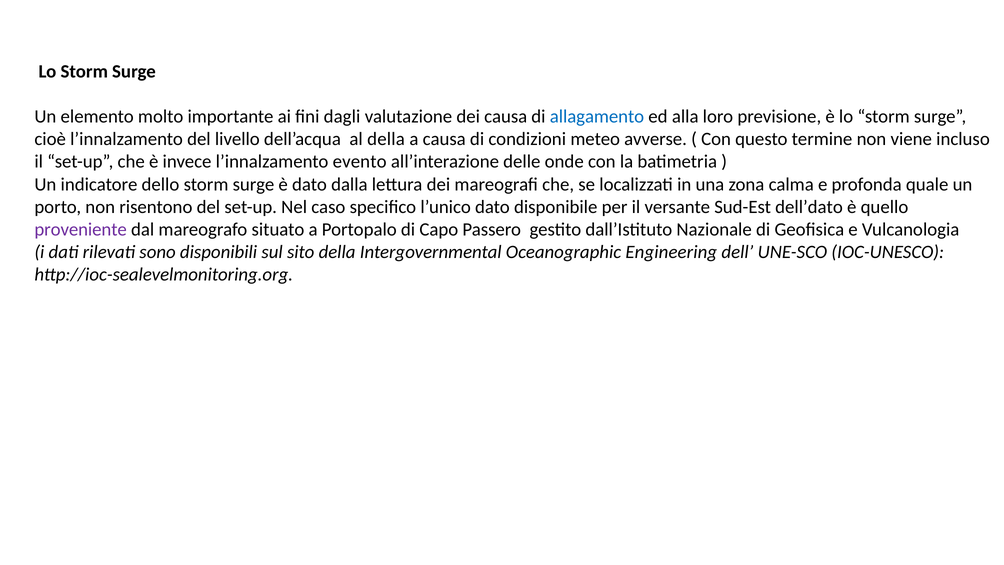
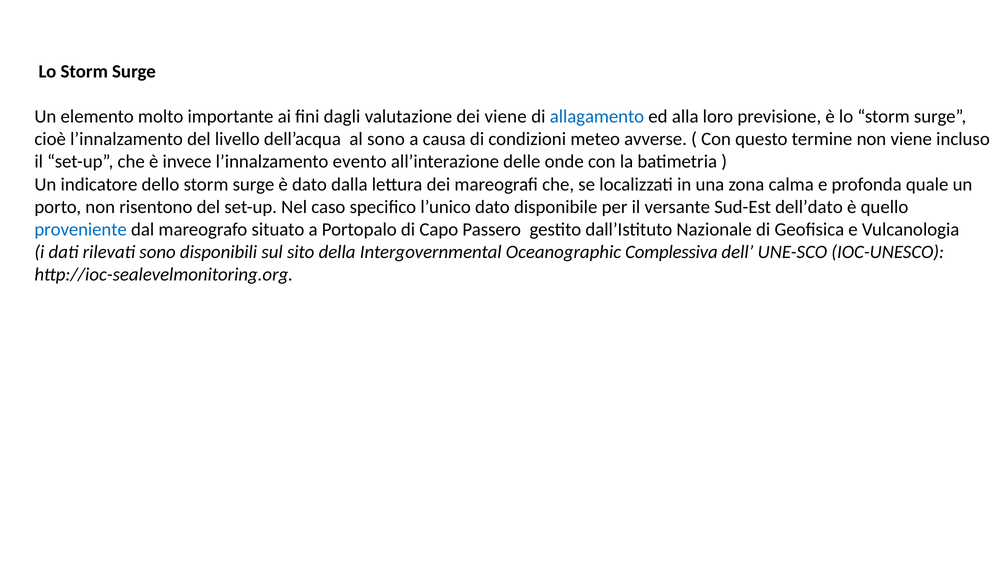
dei causa: causa -> viene
al della: della -> sono
proveniente colour: purple -> blue
Engineering: Engineering -> Complessiva
